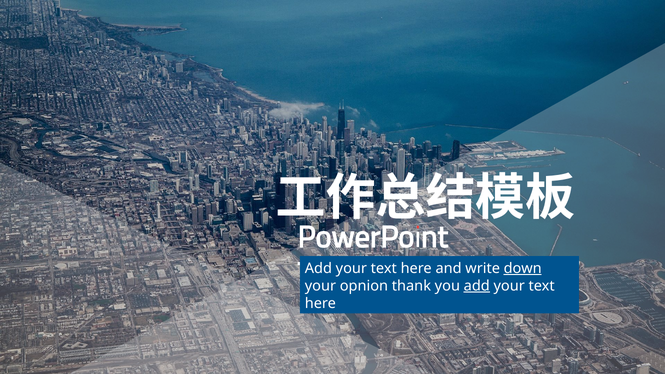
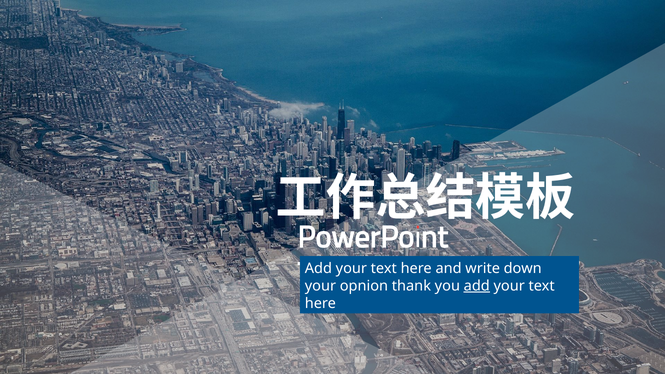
down underline: present -> none
